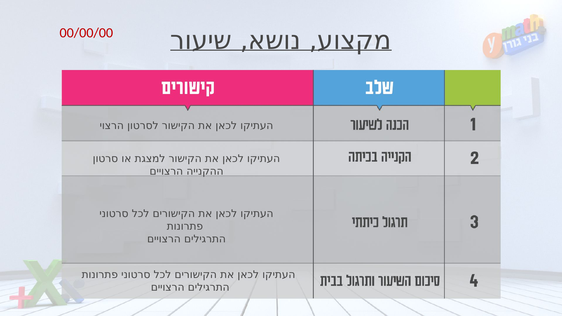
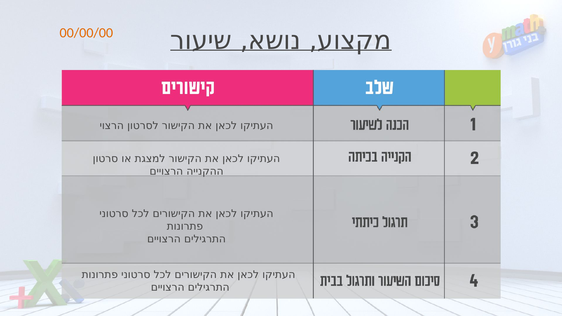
00/00/00 colour: red -> orange
